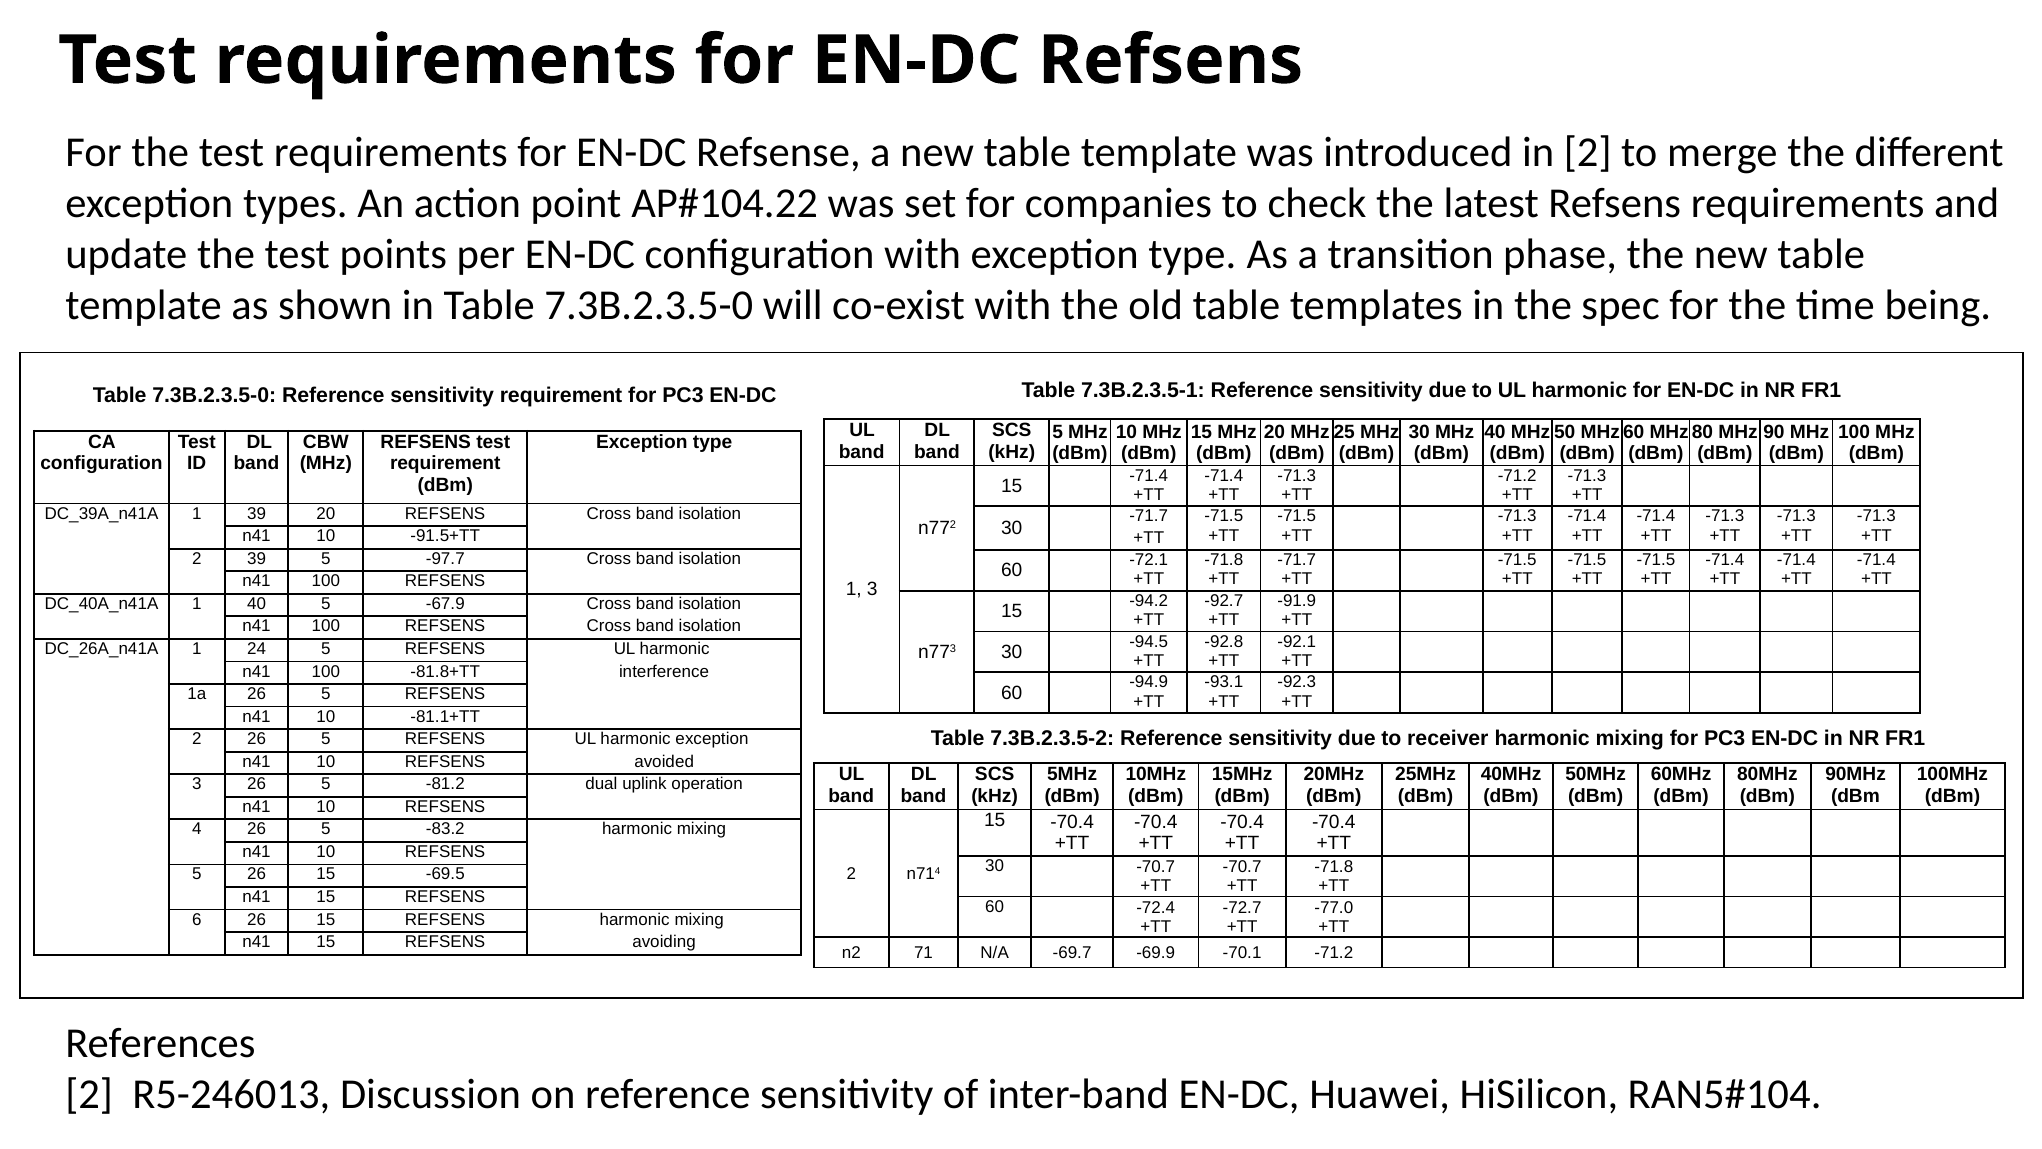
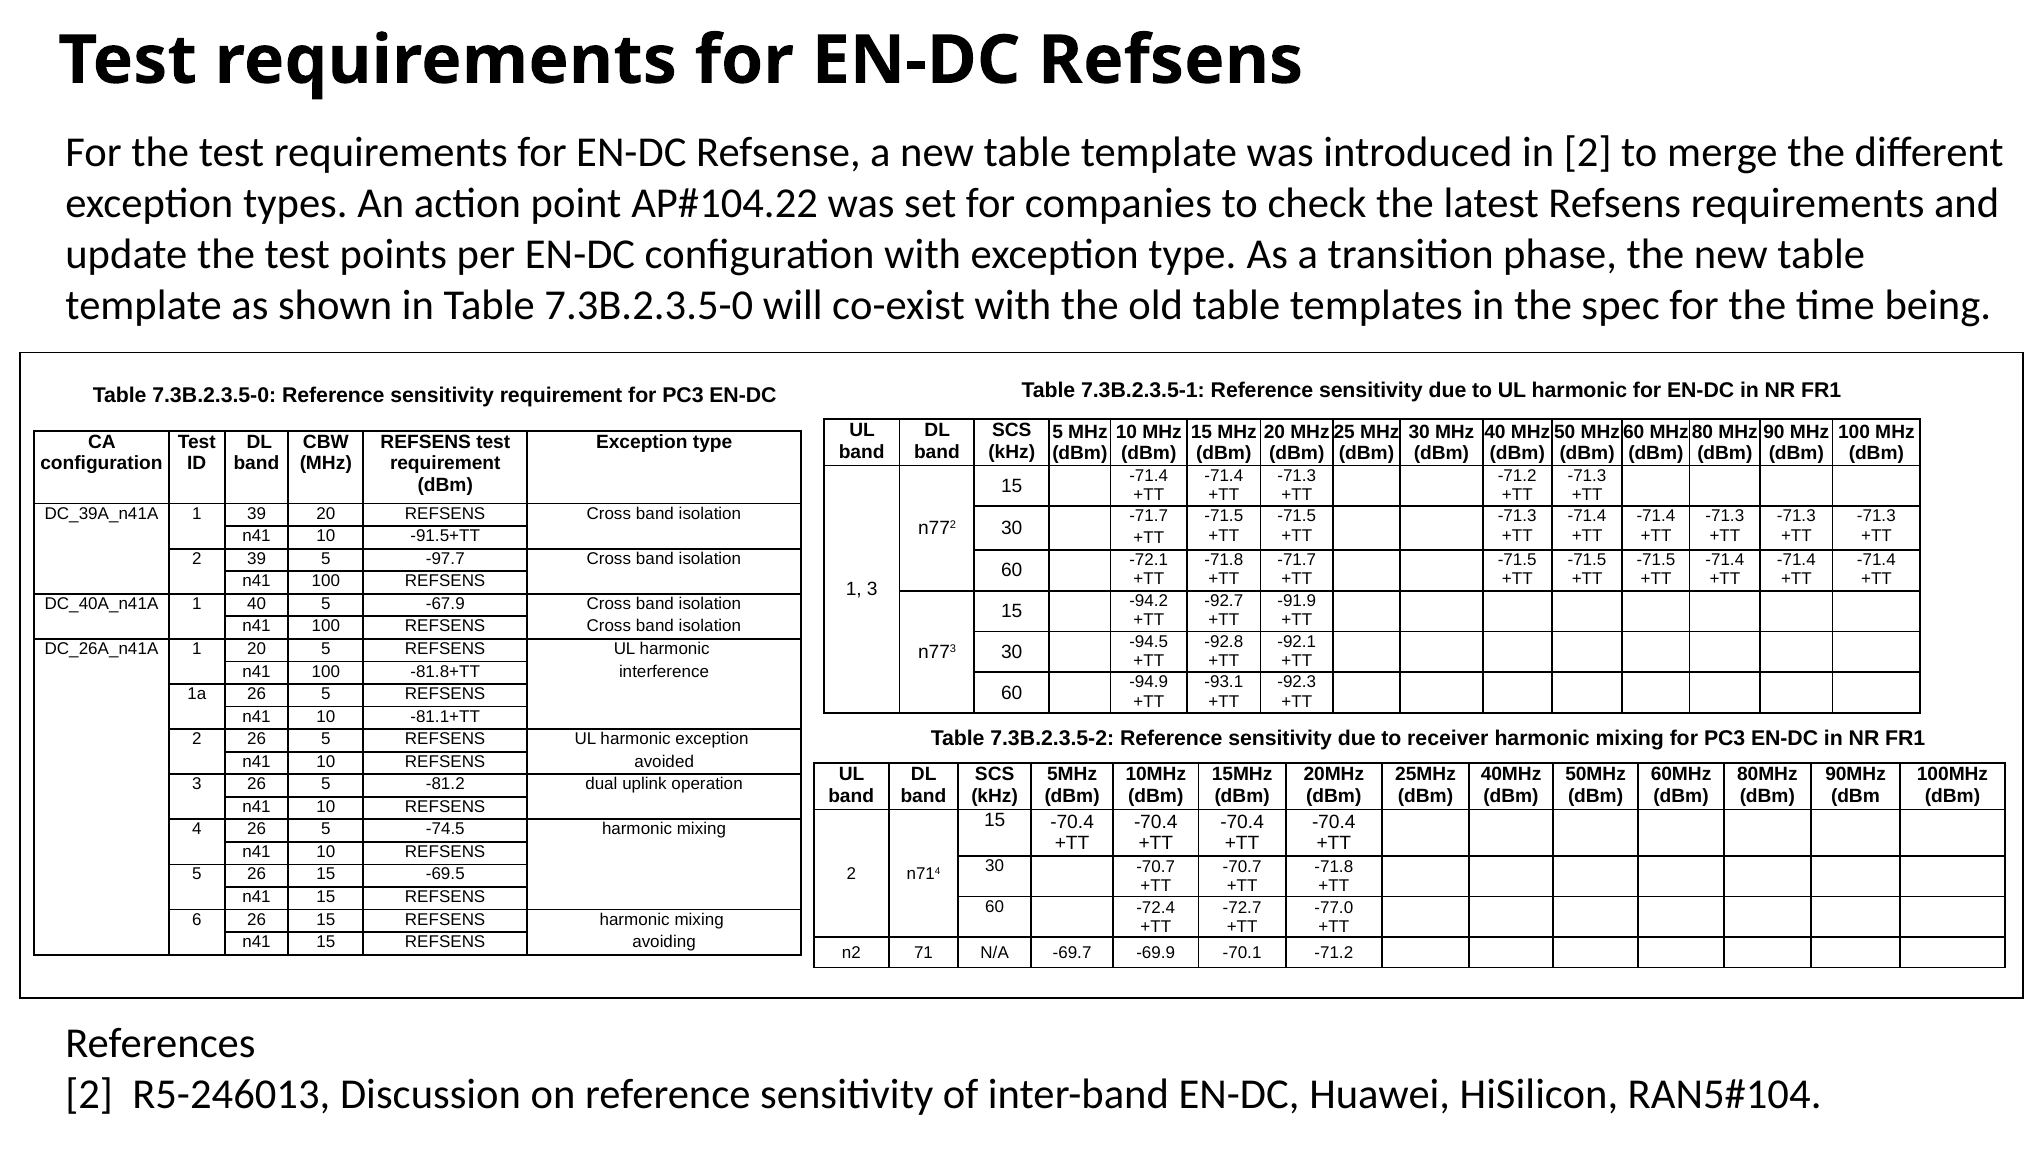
1 24: 24 -> 20
-83.2: -83.2 -> -74.5
